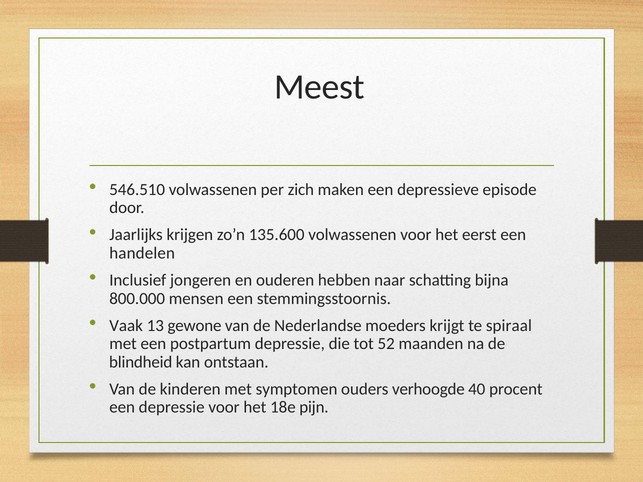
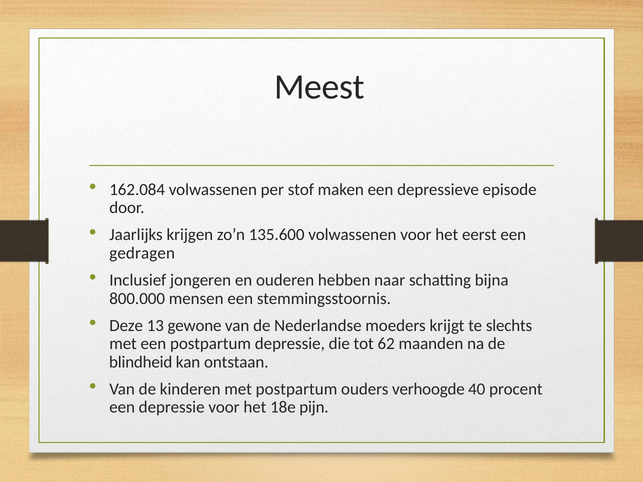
546.510: 546.510 -> 162.084
zich: zich -> stof
handelen: handelen -> gedragen
Vaak: Vaak -> Deze
spiraal: spiraal -> slechts
52: 52 -> 62
met symptomen: symptomen -> postpartum
